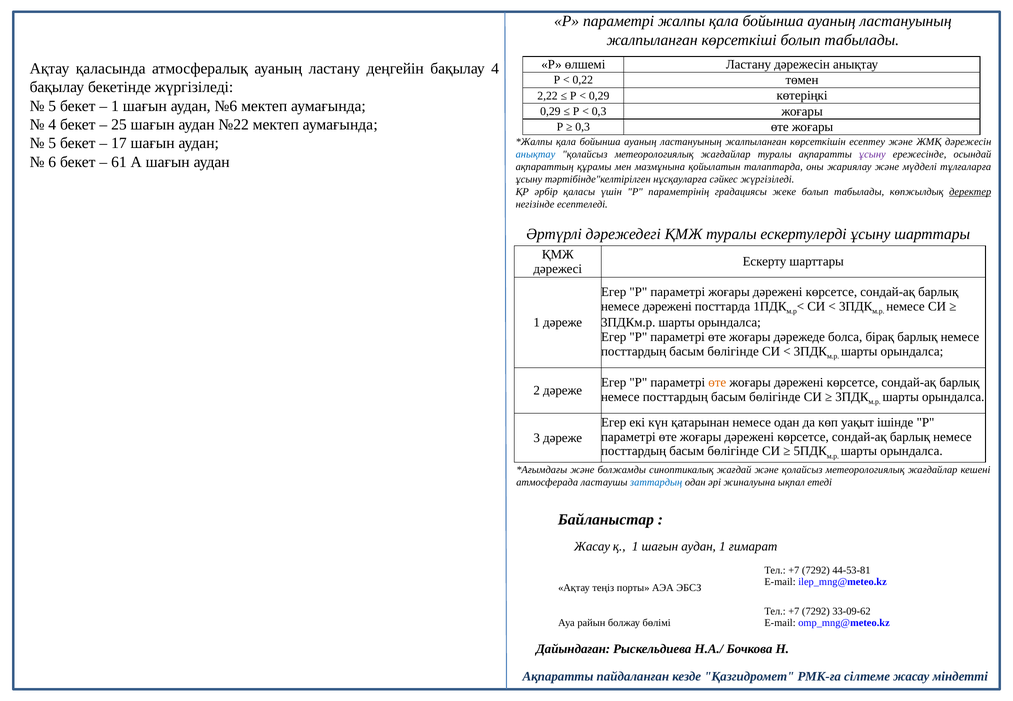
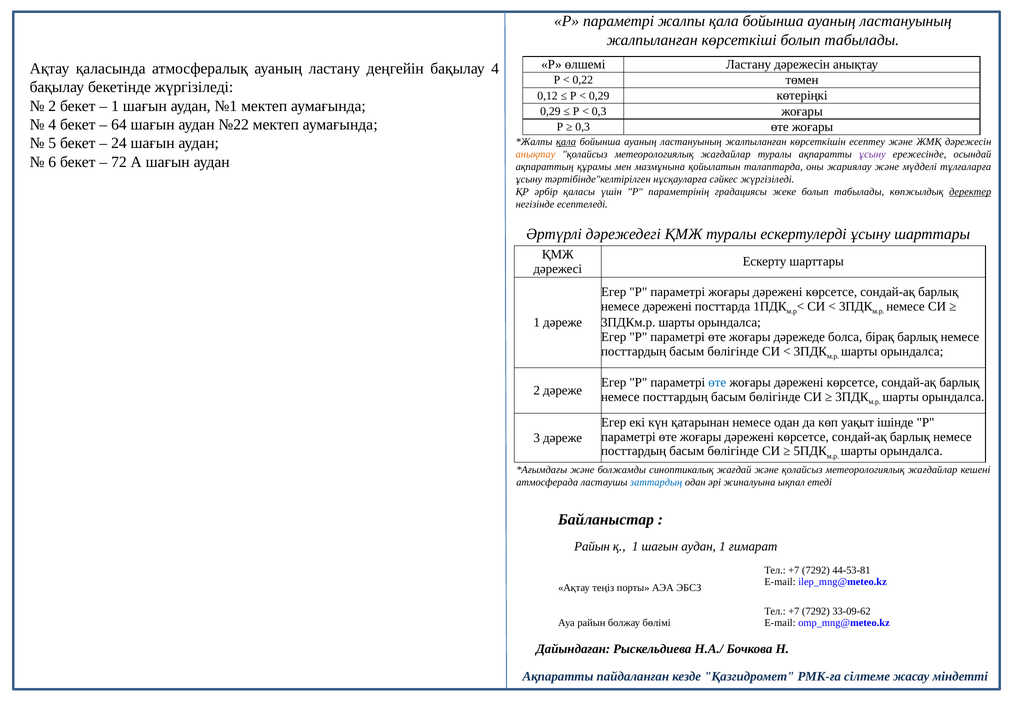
2,22: 2,22 -> 0,12
5 at (52, 106): 5 -> 2
№6: №6 -> №1
25: 25 -> 64
17: 17 -> 24
қала at (566, 142) underline: none -> present
анықтау at (535, 154) colour: blue -> orange
61: 61 -> 72
өте at (717, 383) colour: orange -> blue
Жасау at (592, 547): Жасау -> Райын
